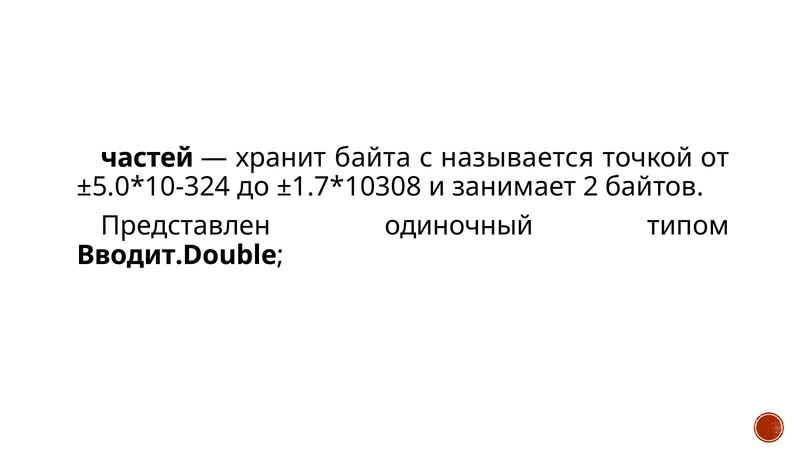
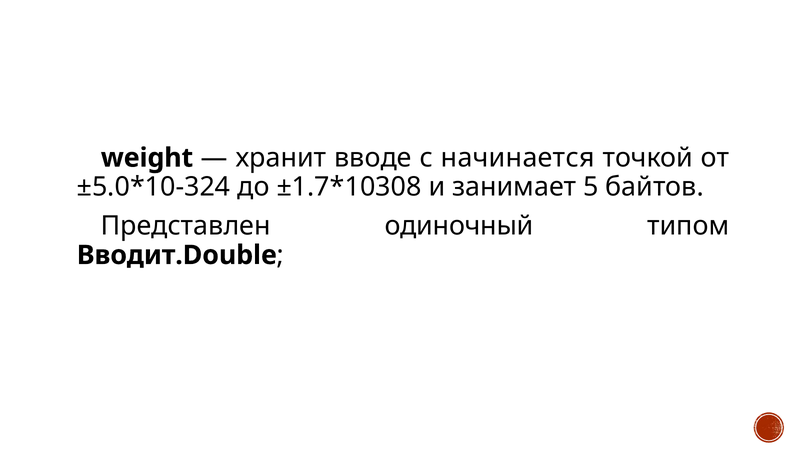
частей: частей -> weight
байта: байта -> вводе
называется: называется -> начинается
2: 2 -> 5
